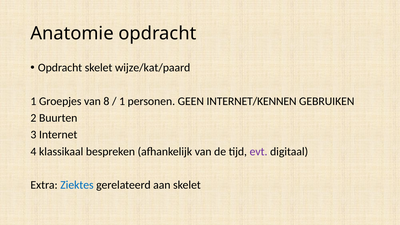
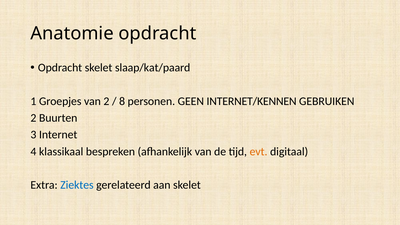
wijze/kat/paard: wijze/kat/paard -> slaap/kat/paard
van 8: 8 -> 2
1 at (122, 101): 1 -> 8
evt colour: purple -> orange
